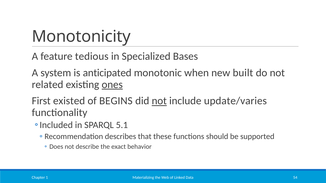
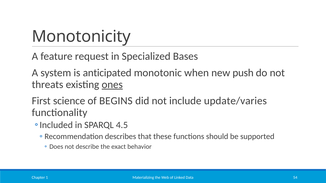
tedious: tedious -> request
built: built -> push
related: related -> threats
existed: existed -> science
not at (159, 101) underline: present -> none
5.1: 5.1 -> 4.5
